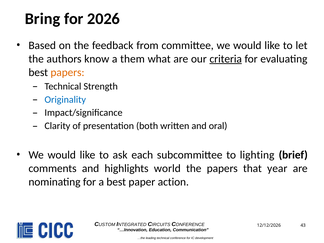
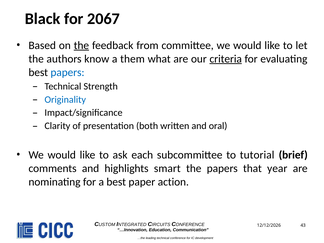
Bring: Bring -> Black
2026: 2026 -> 2067
the at (81, 45) underline: none -> present
papers at (68, 72) colour: orange -> blue
lighting: lighting -> tutorial
world: world -> smart
